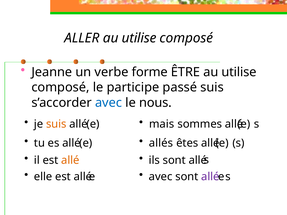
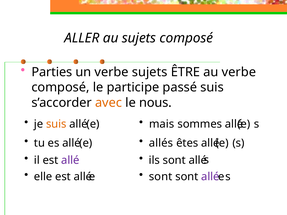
ALLER au utilise: utilise -> sujets
Jeanne: Jeanne -> Parties
verbe forme: forme -> sujets
ÊTRE au utilise: utilise -> verbe
avec at (109, 103) colour: blue -> orange
allé at (70, 160) colour: orange -> purple
avec at (161, 177): avec -> sont
